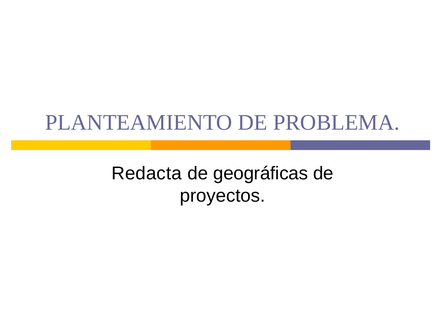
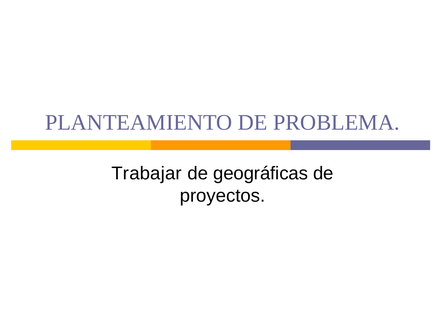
Redacta: Redacta -> Trabajar
